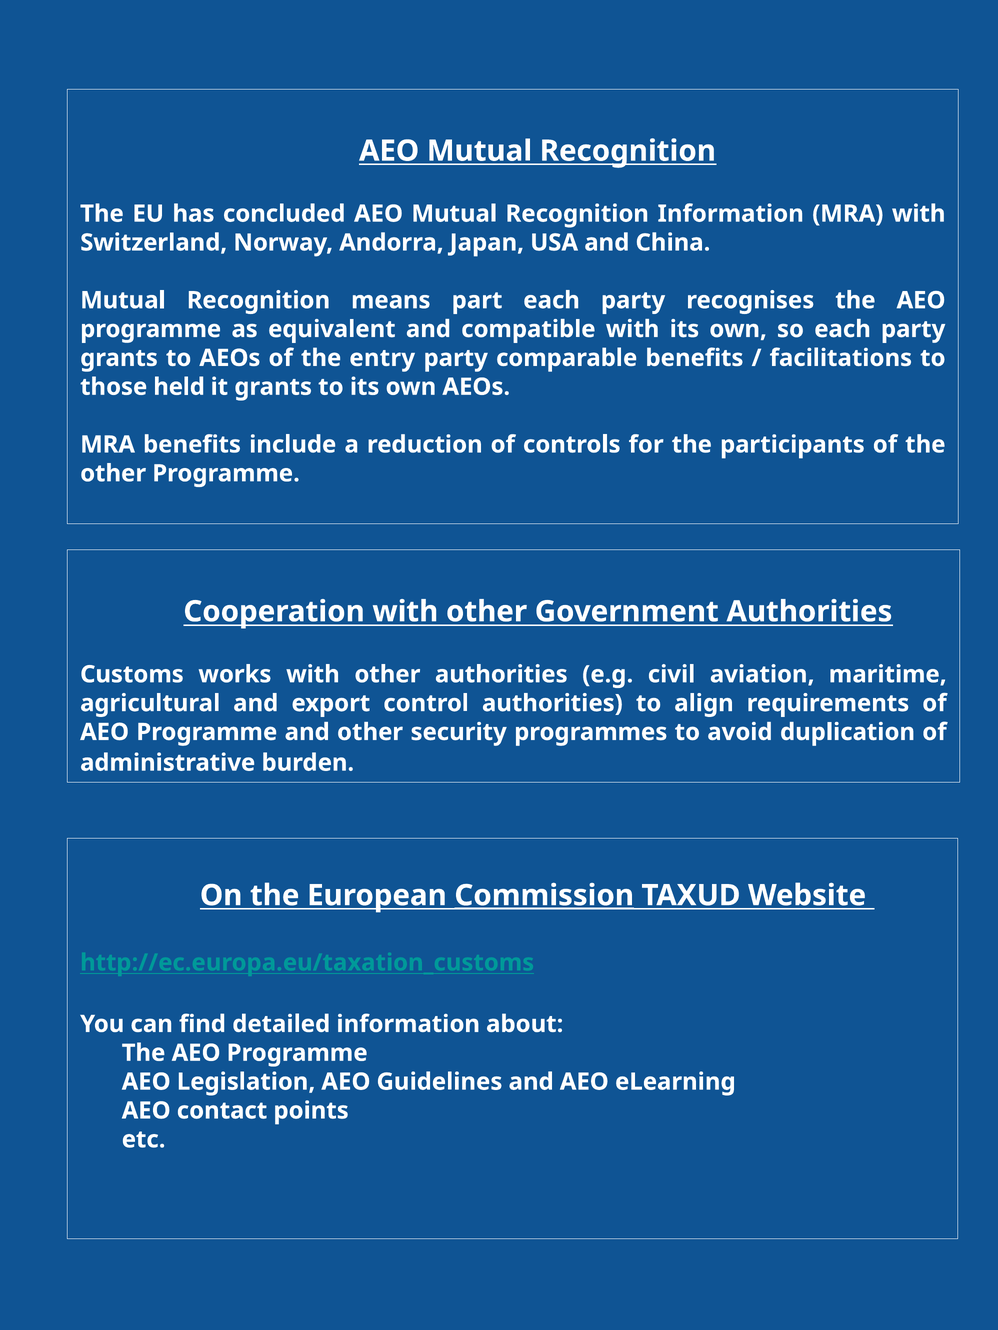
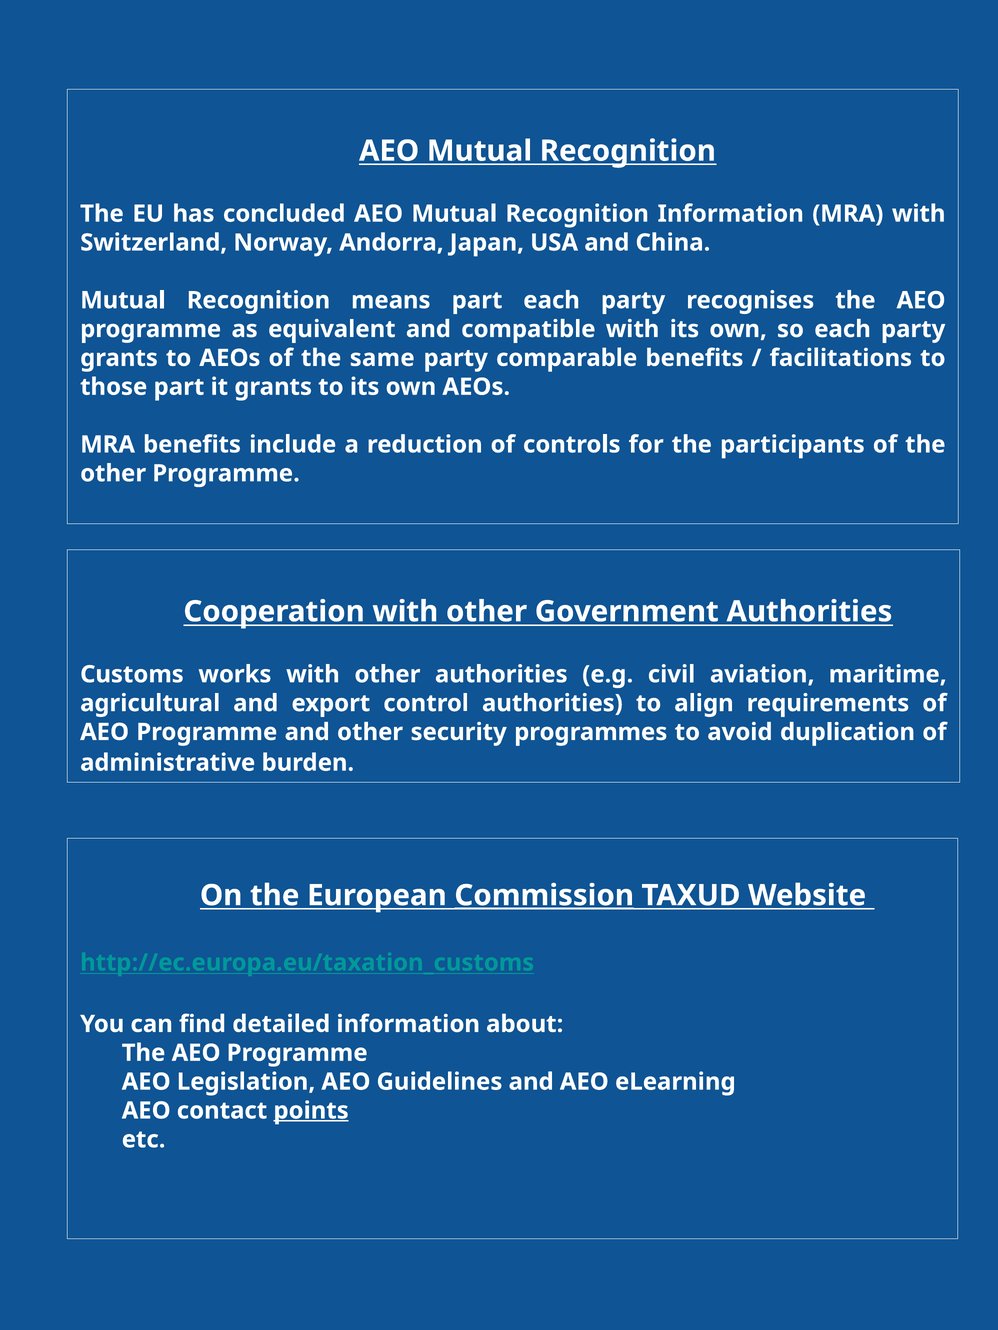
entry: entry -> same
those held: held -> part
points underline: none -> present
